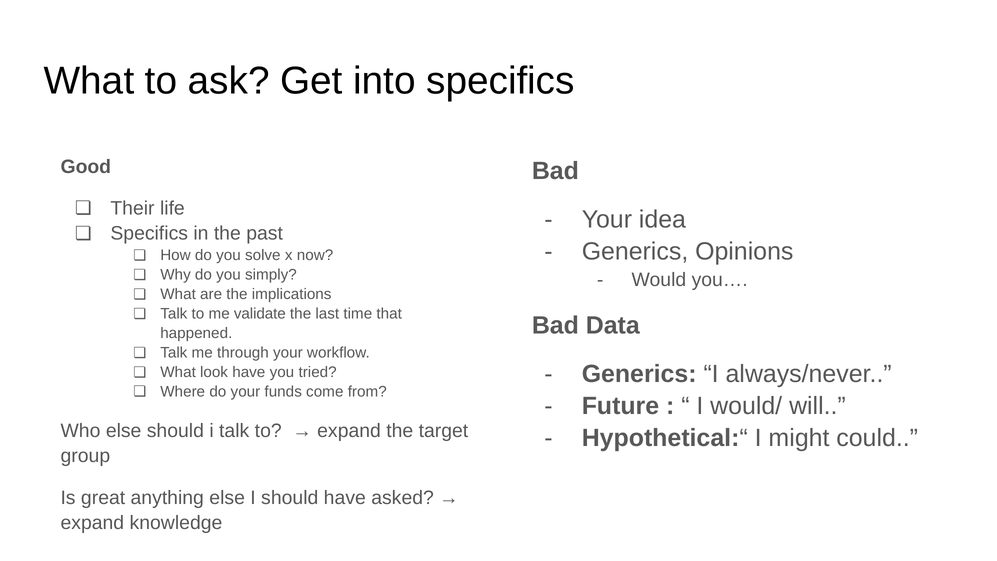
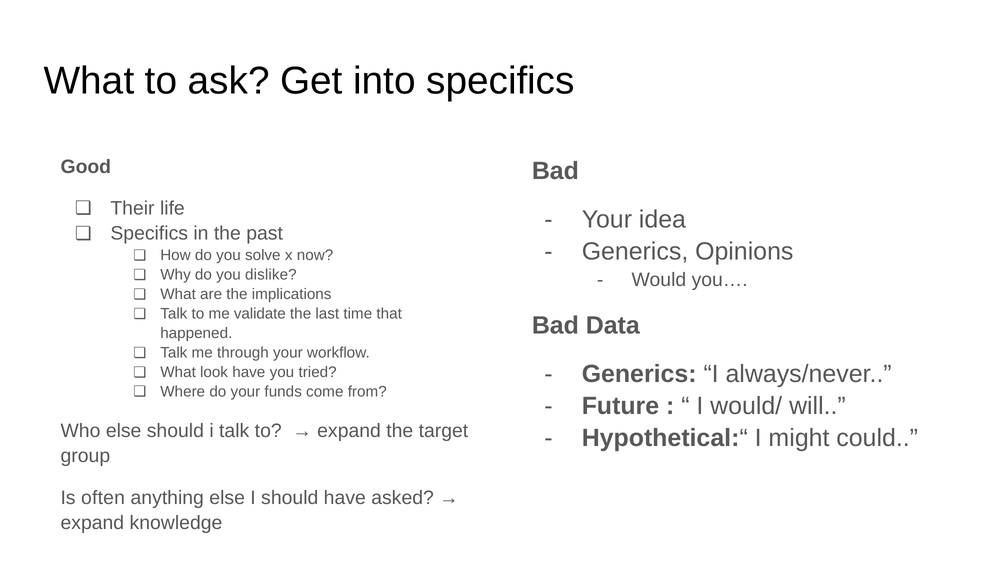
simply: simply -> dislike
great: great -> often
